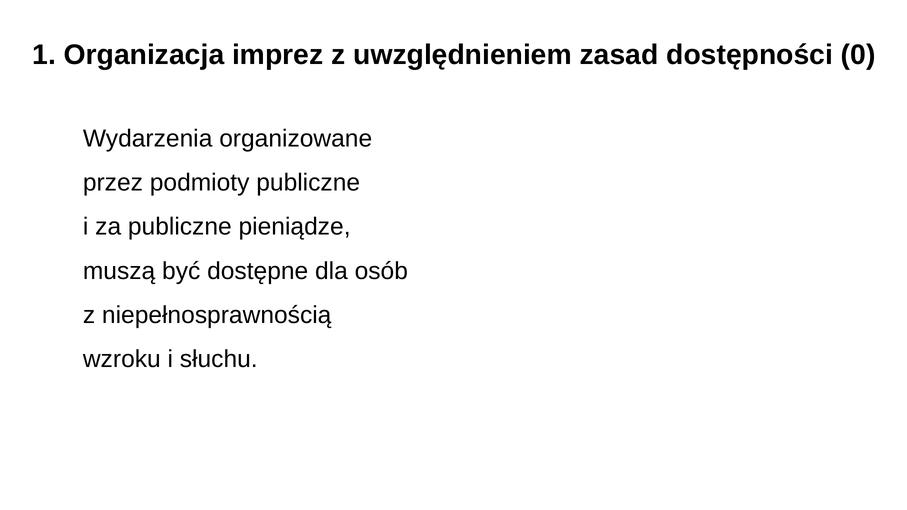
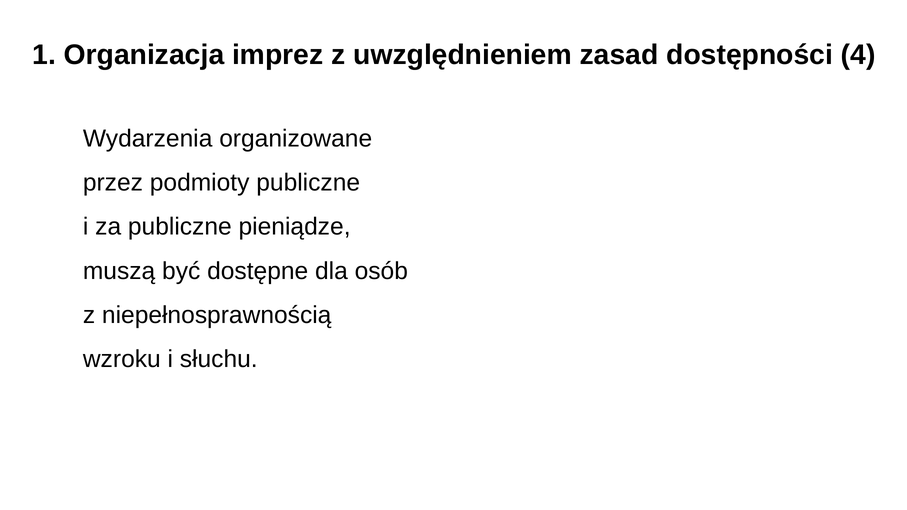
0: 0 -> 4
